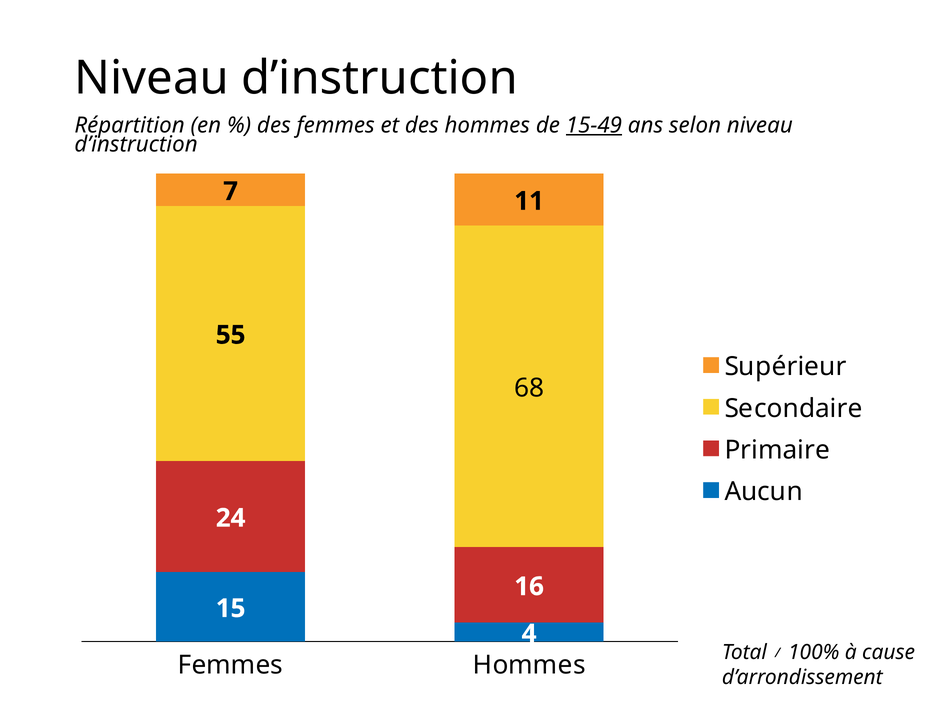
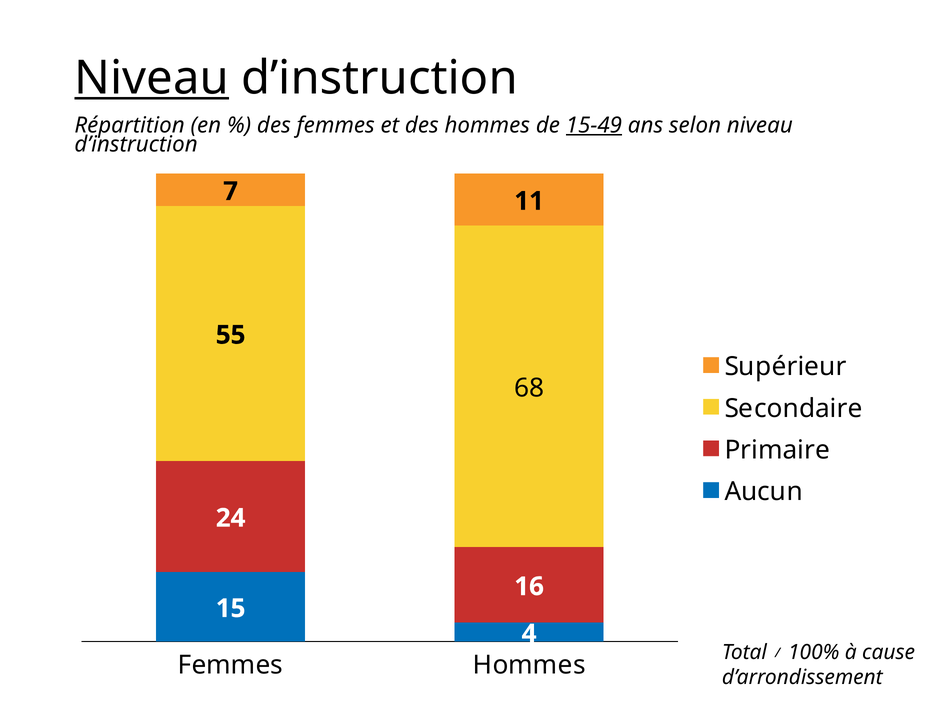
Niveau at (152, 78) underline: none -> present
